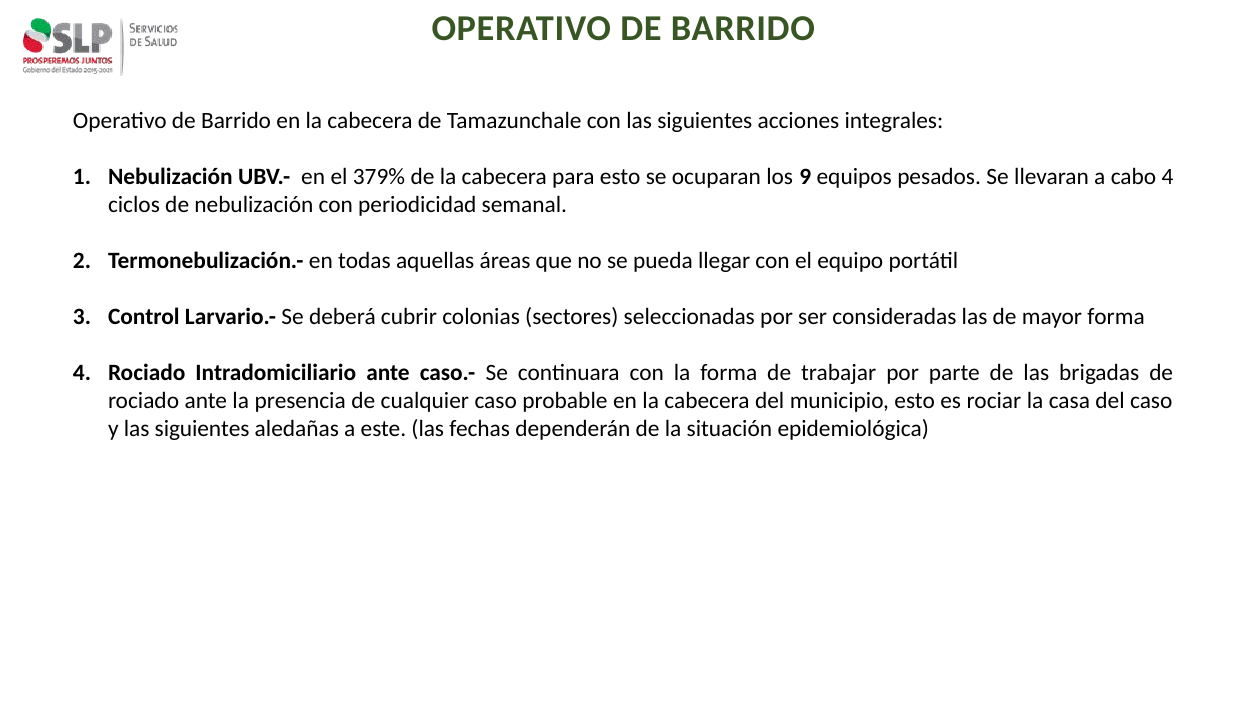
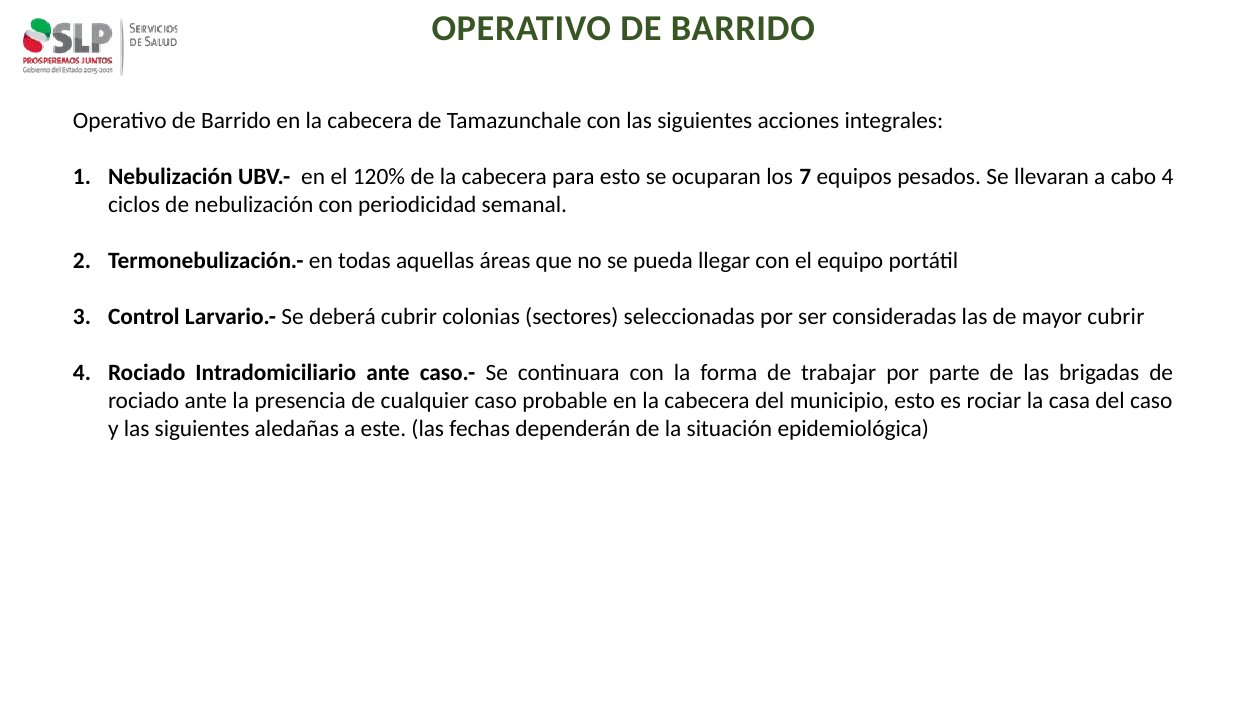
379%: 379% -> 120%
9: 9 -> 7
mayor forma: forma -> cubrir
